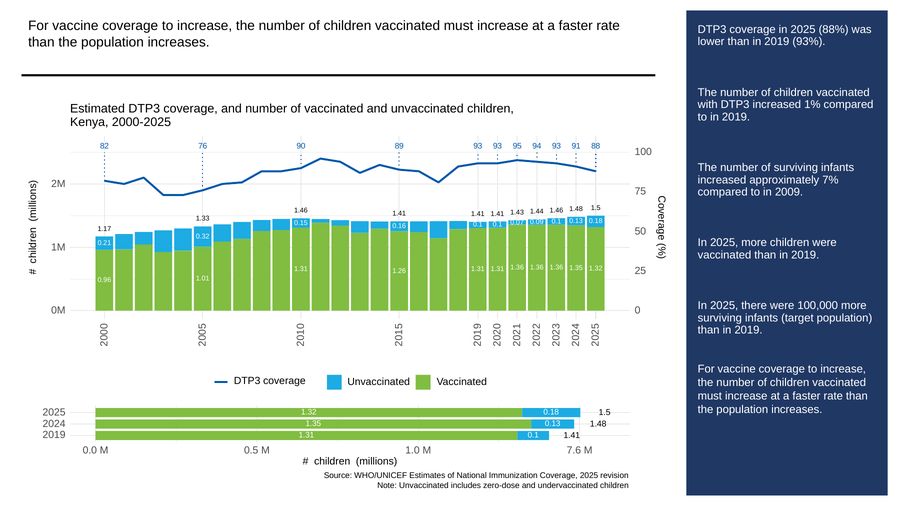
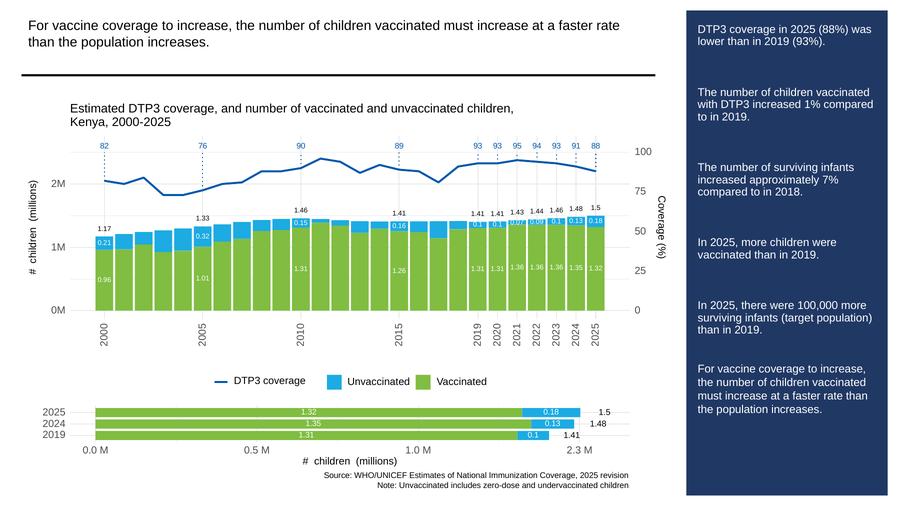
2009: 2009 -> 2018
7.6: 7.6 -> 2.3
